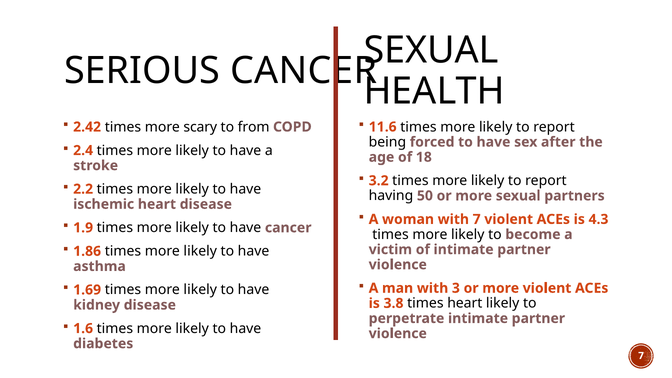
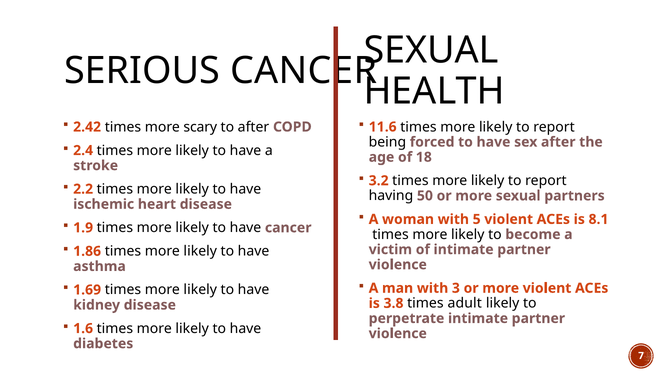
to from: from -> after
with 7: 7 -> 5
4.3: 4.3 -> 8.1
times heart: heart -> adult
